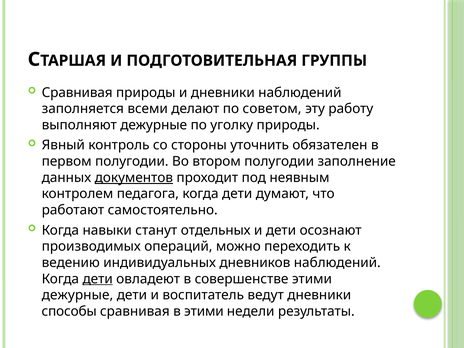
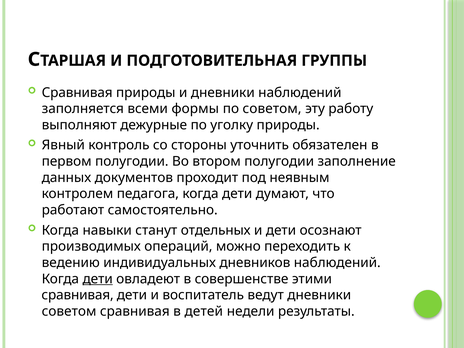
делают: делают -> формы
документов underline: present -> none
дежурные at (77, 295): дежурные -> сравнивая
способы at (69, 311): способы -> советом
в этими: этими -> детей
